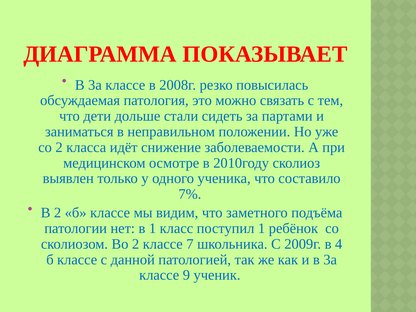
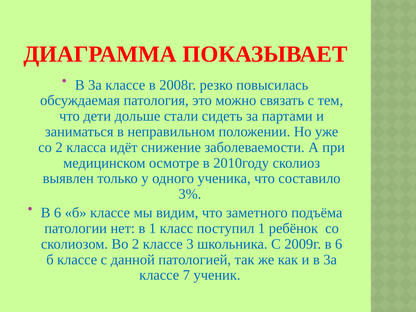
7%: 7% -> 3%
2 at (58, 213): 2 -> 6
7: 7 -> 3
2009г в 4: 4 -> 6
9: 9 -> 7
